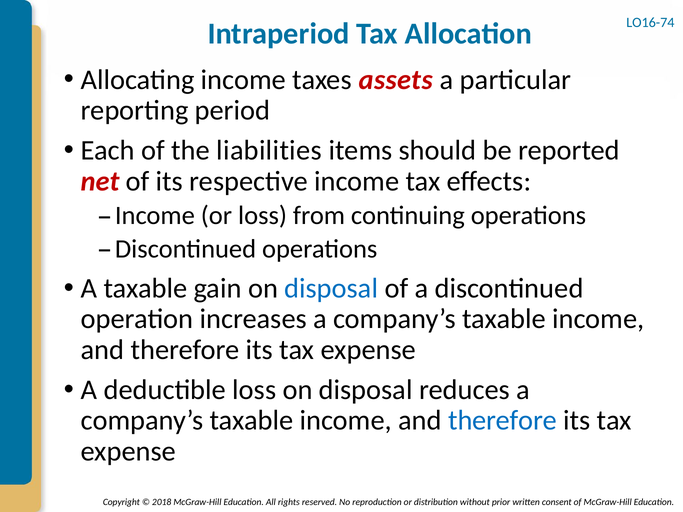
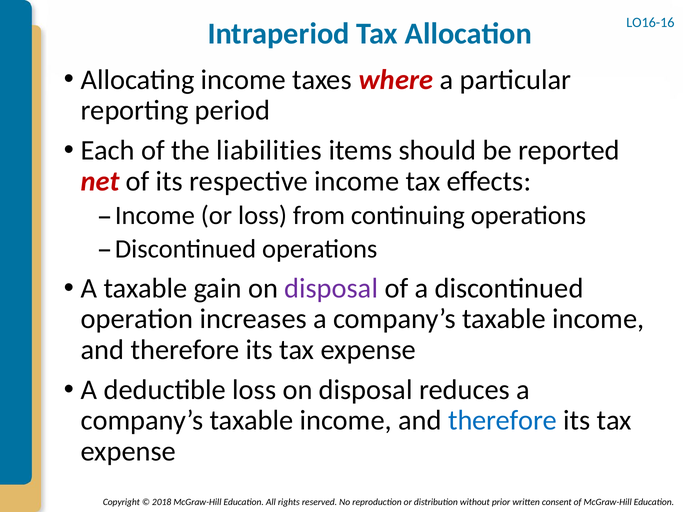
LO16-74: LO16-74 -> LO16-16
assets: assets -> where
disposal at (331, 288) colour: blue -> purple
